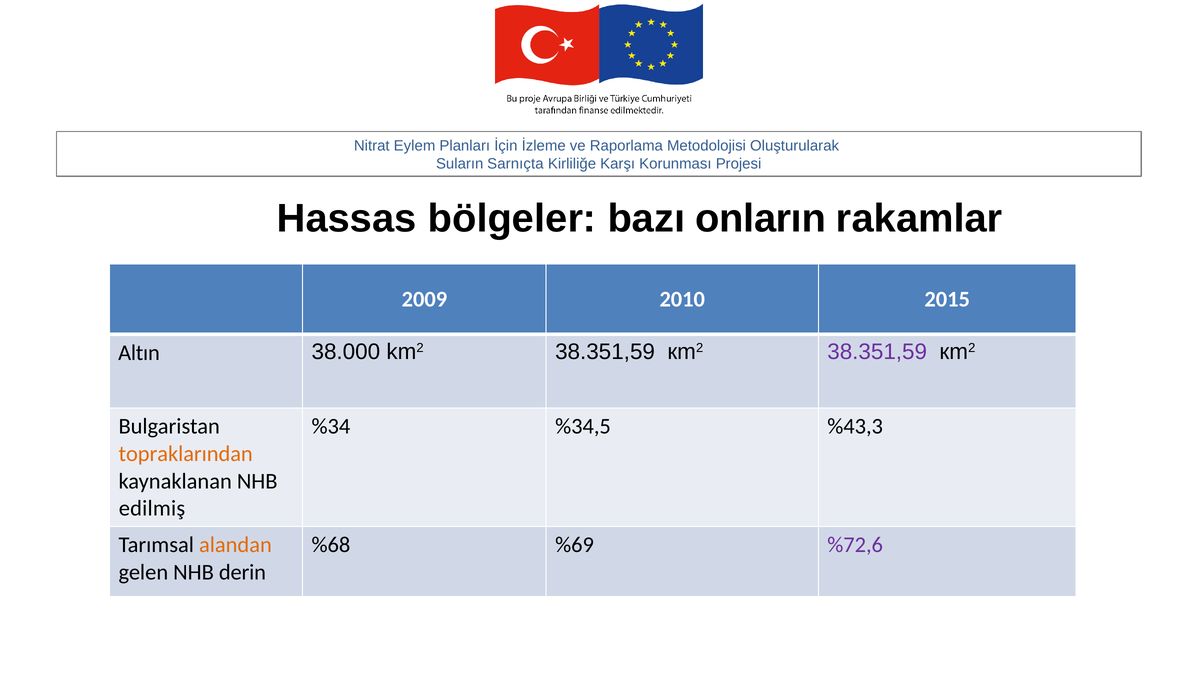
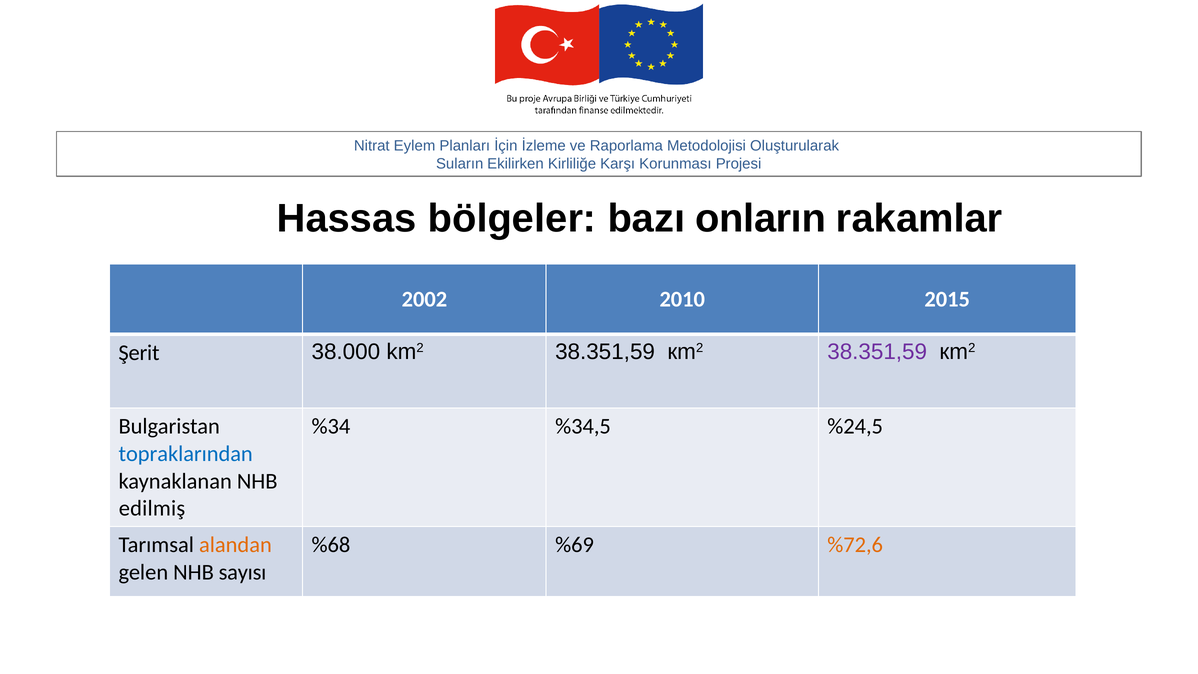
Sarnıçta: Sarnıçta -> Ekilirken
2009: 2009 -> 2002
Altın: Altın -> Şerit
%43,3: %43,3 -> %24,5
topraklarından colour: orange -> blue
%72,6 colour: purple -> orange
derin: derin -> sayısı
